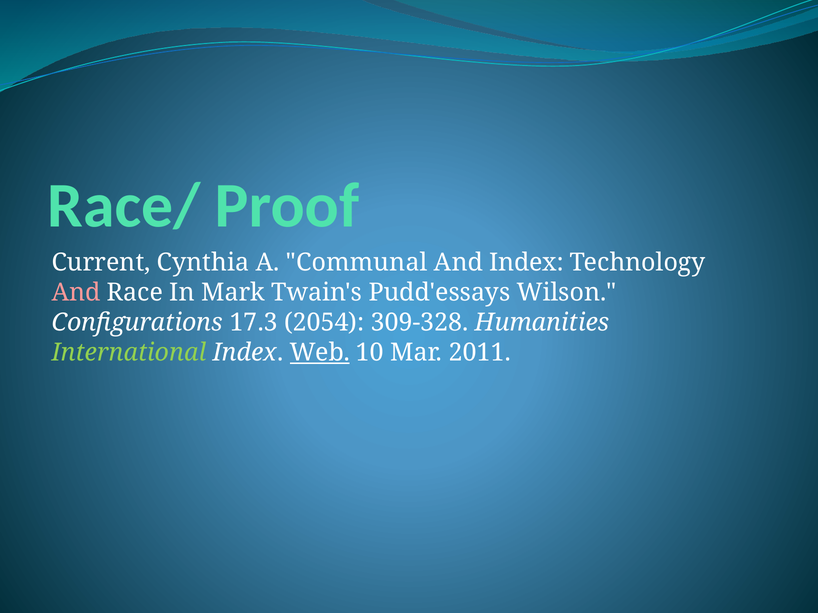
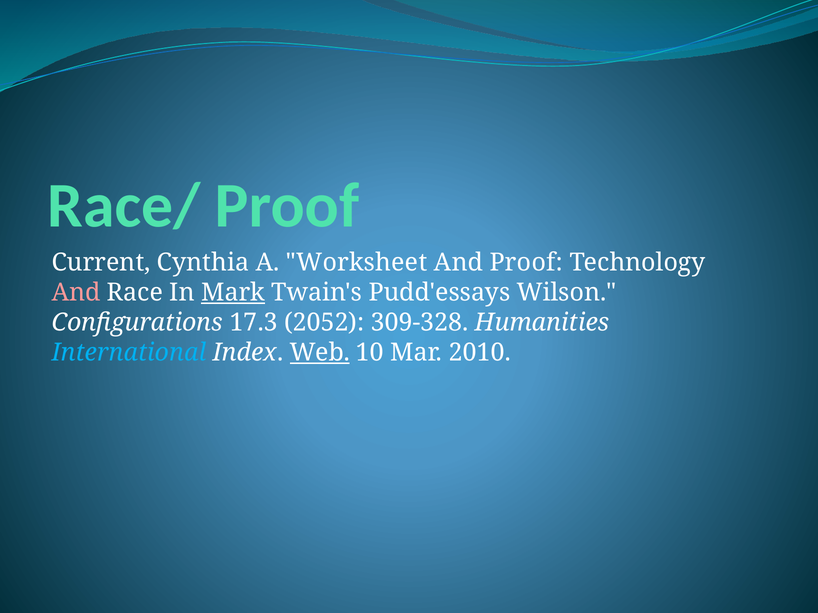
Communal: Communal -> Worksheet
And Index: Index -> Proof
Mark underline: none -> present
2054: 2054 -> 2052
International colour: light green -> light blue
2011: 2011 -> 2010
